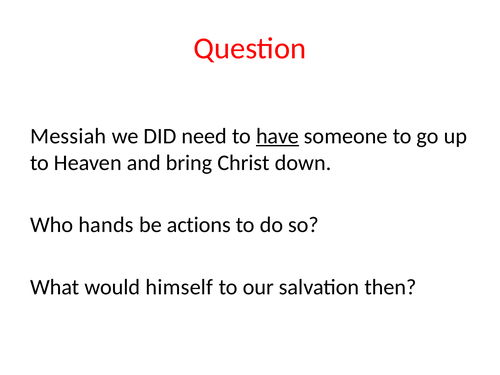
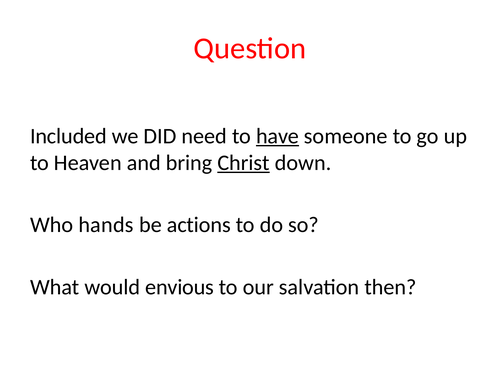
Messiah: Messiah -> Included
Christ underline: none -> present
himself: himself -> envious
